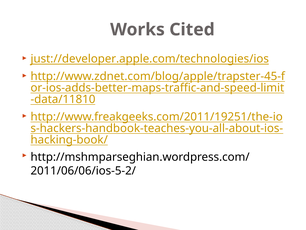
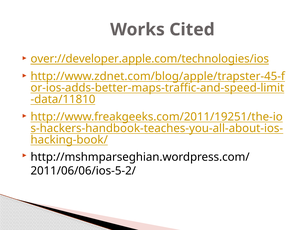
just://developer.apple.com/technologies/ios: just://developer.apple.com/technologies/ios -> over://developer.apple.com/technologies/ios
